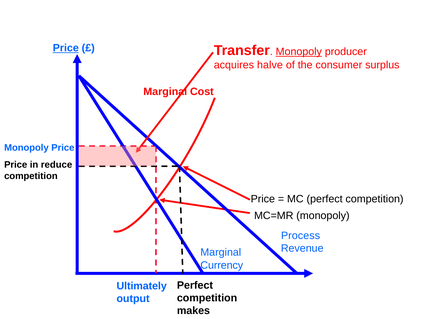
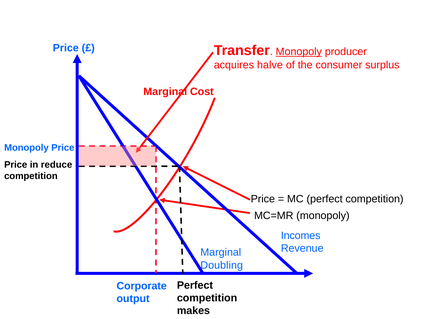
Price at (66, 48) underline: present -> none
Process: Process -> Incomes
Currency: Currency -> Doubling
Ultimately: Ultimately -> Corporate
